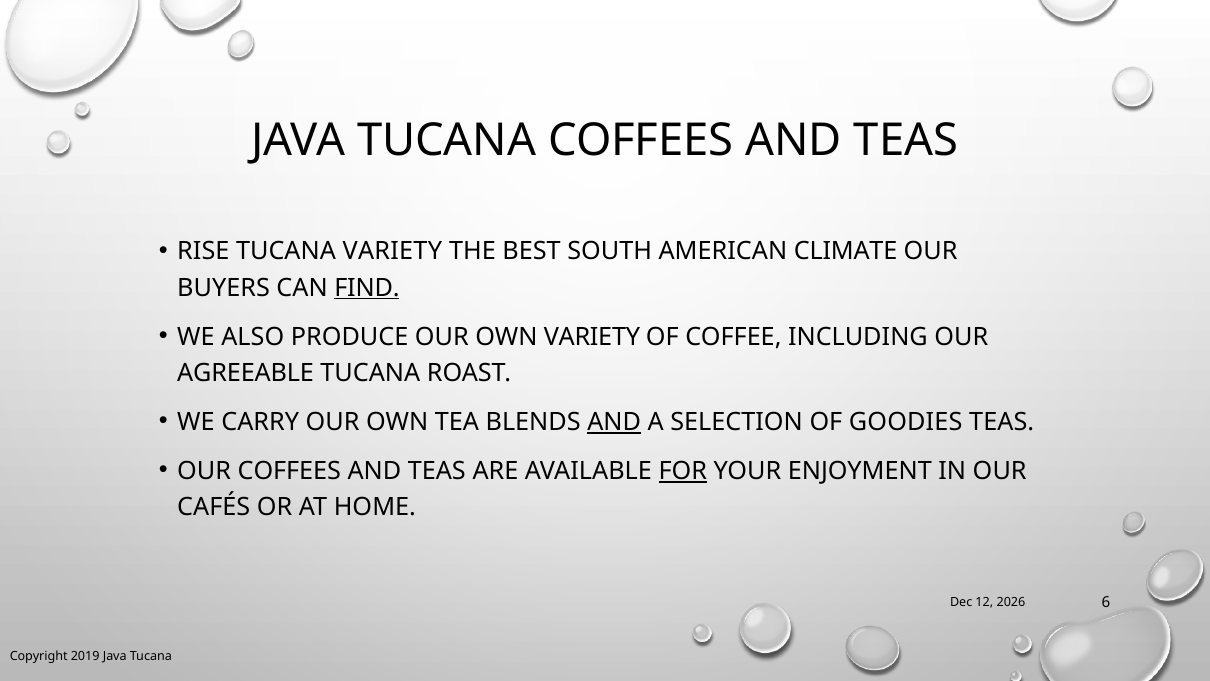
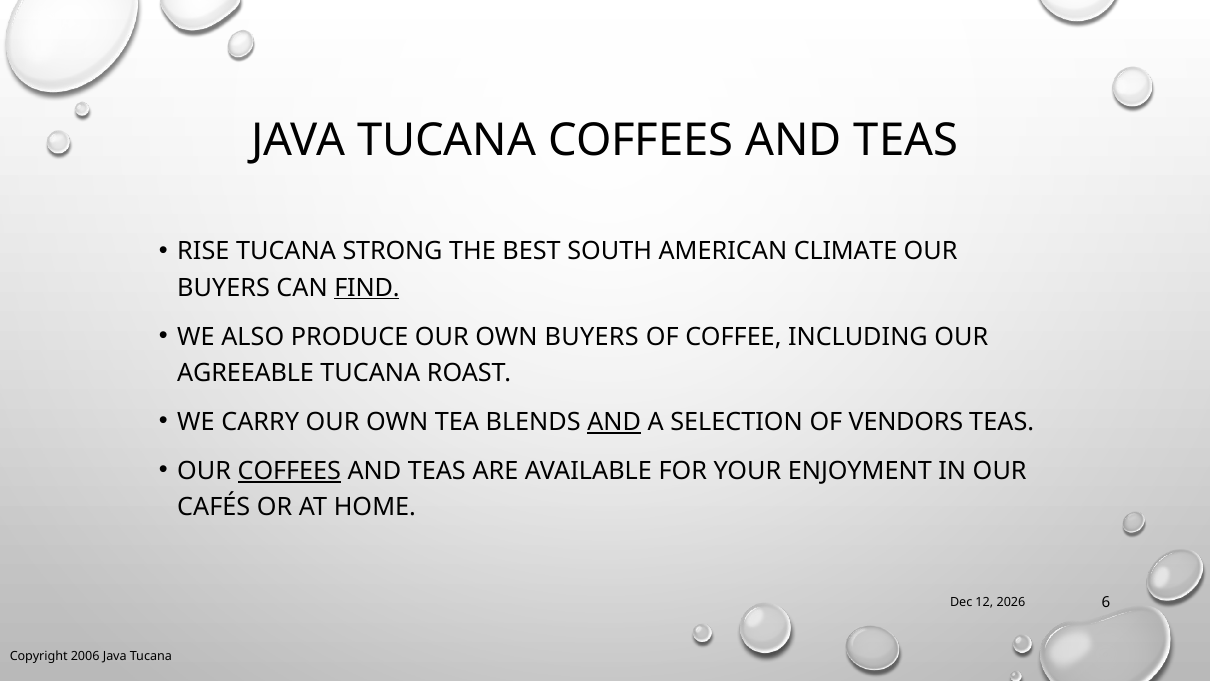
TUCANA VARIETY: VARIETY -> STRONG
OWN VARIETY: VARIETY -> BUYERS
GOODIES: GOODIES -> VENDORS
COFFEES at (289, 471) underline: none -> present
FOR underline: present -> none
2019: 2019 -> 2006
